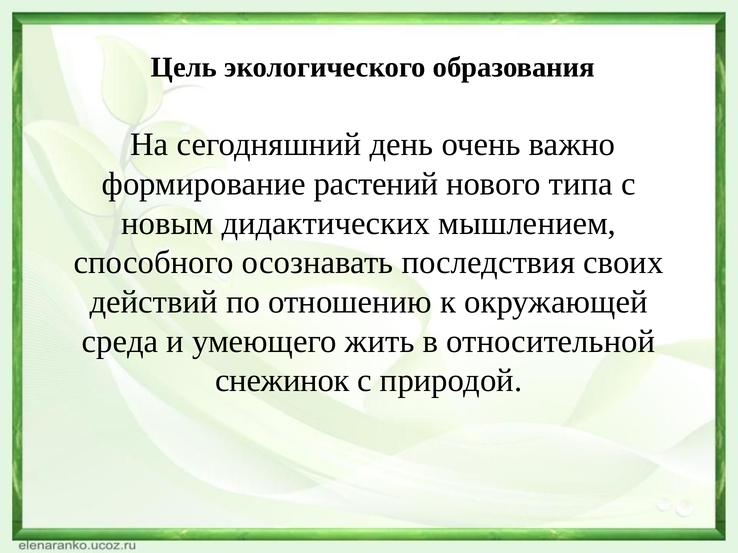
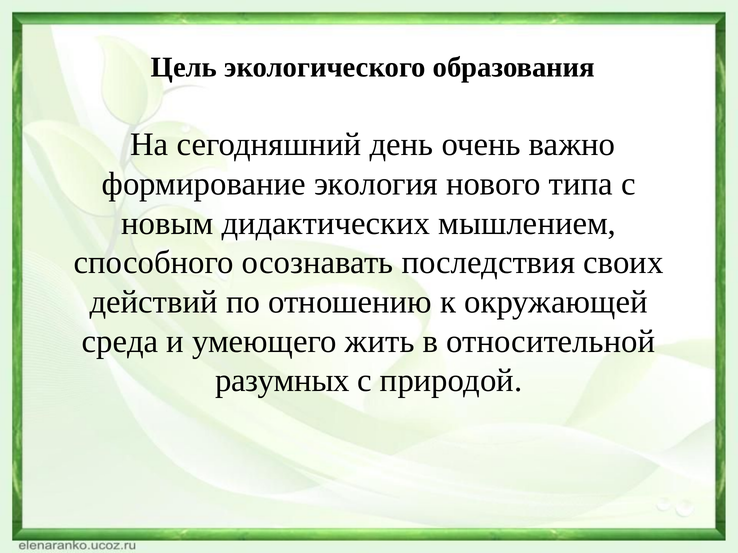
растений: растений -> экология
снежинок: снежинок -> разумных
